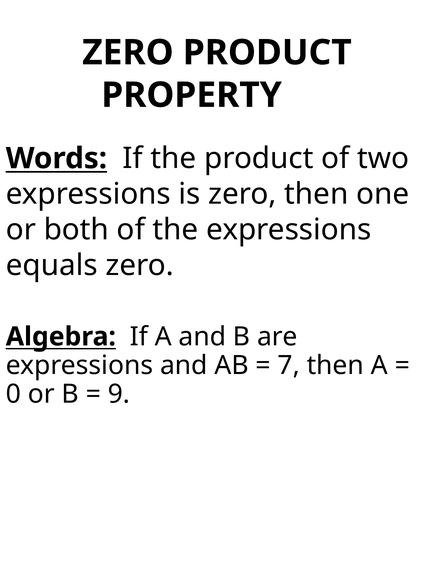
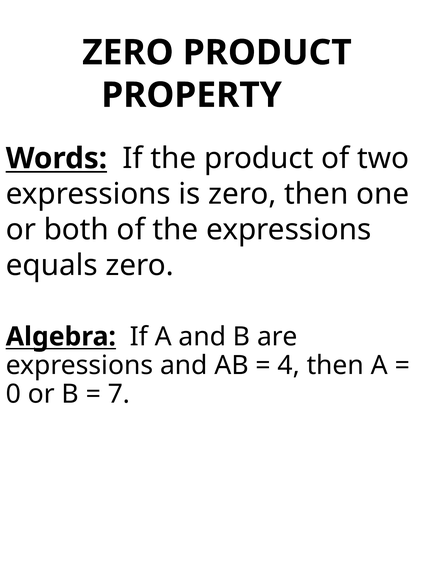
7: 7 -> 4
9: 9 -> 7
